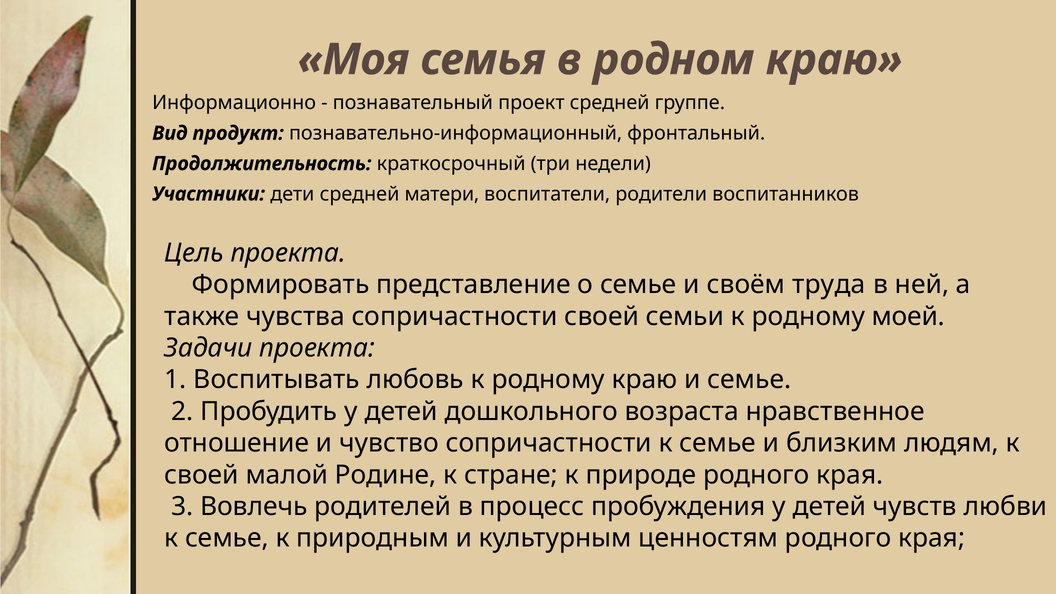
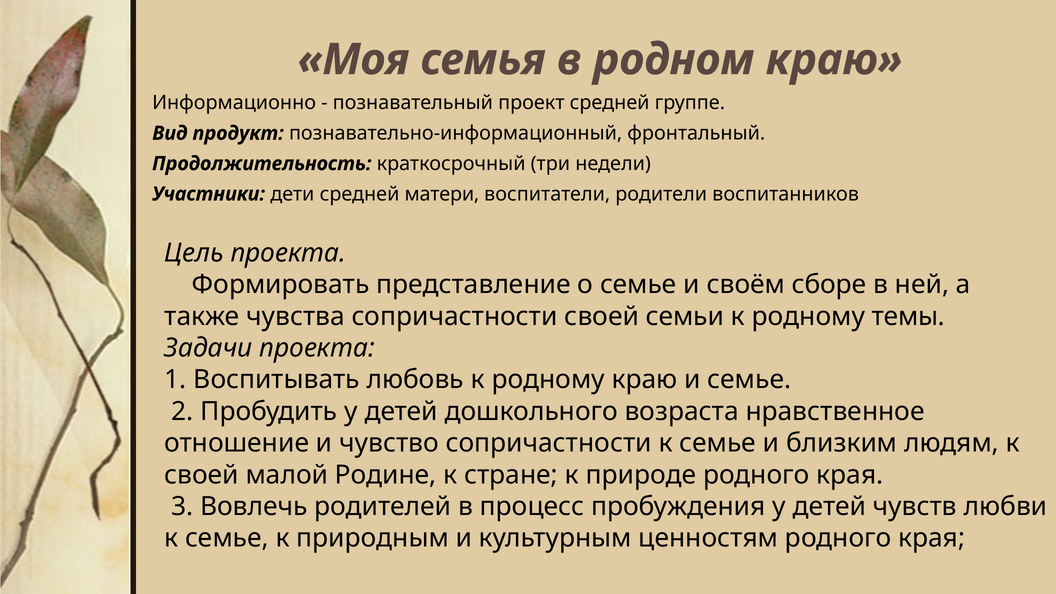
труда: труда -> сборе
моей: моей -> темы
